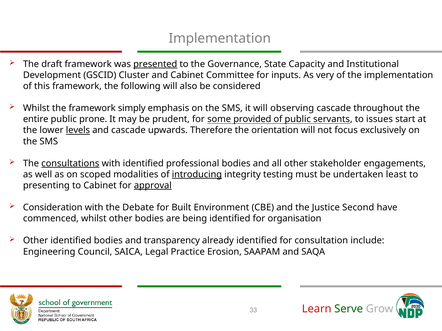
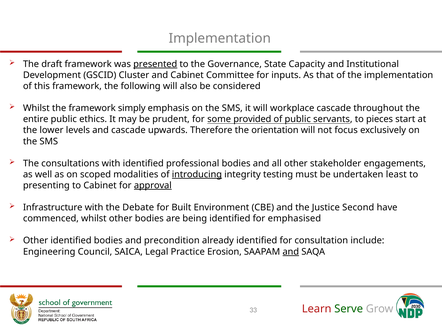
very: very -> that
observing: observing -> workplace
prone: prone -> ethics
issues: issues -> pieces
levels underline: present -> none
consultations underline: present -> none
Consideration: Consideration -> Infrastructure
organisation: organisation -> emphasised
transparency: transparency -> precondition
and at (291, 252) underline: none -> present
